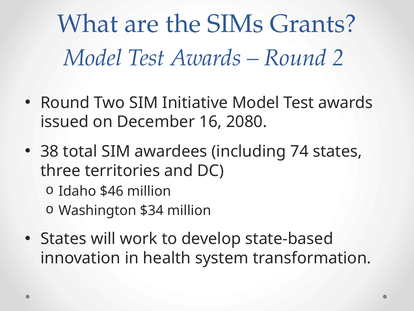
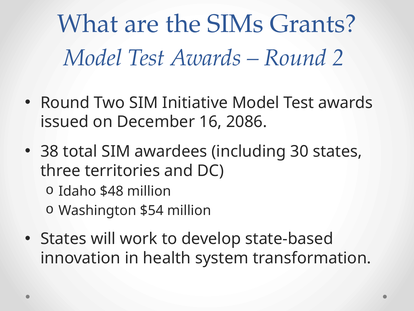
2080: 2080 -> 2086
74: 74 -> 30
$46: $46 -> $48
$34: $34 -> $54
